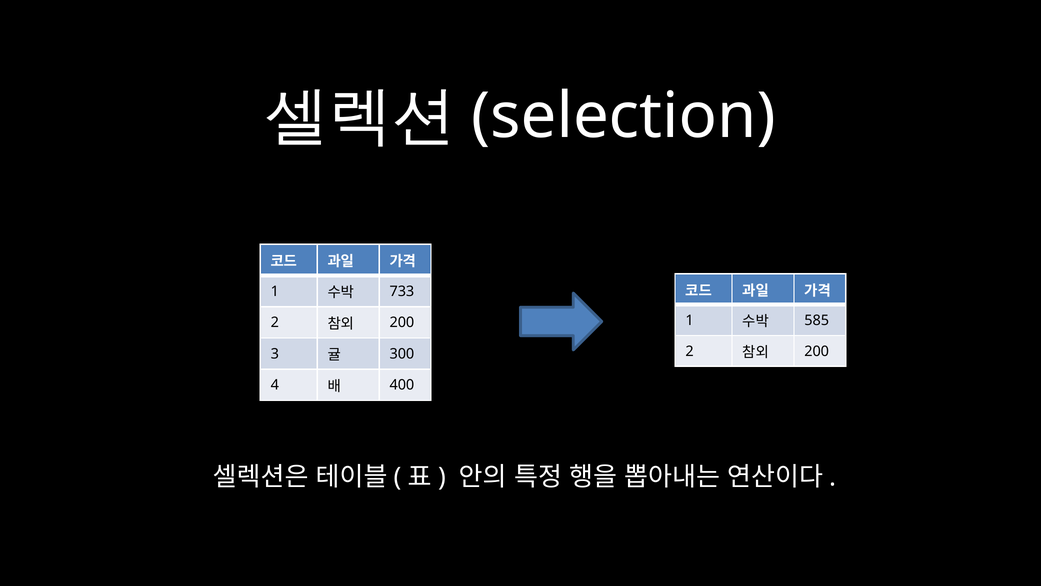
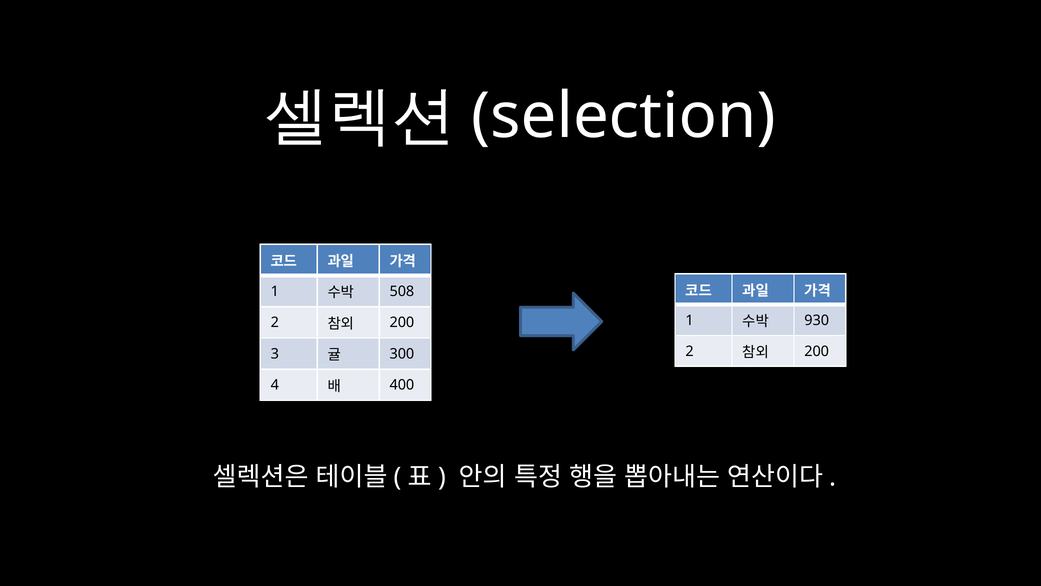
733: 733 -> 508
585: 585 -> 930
